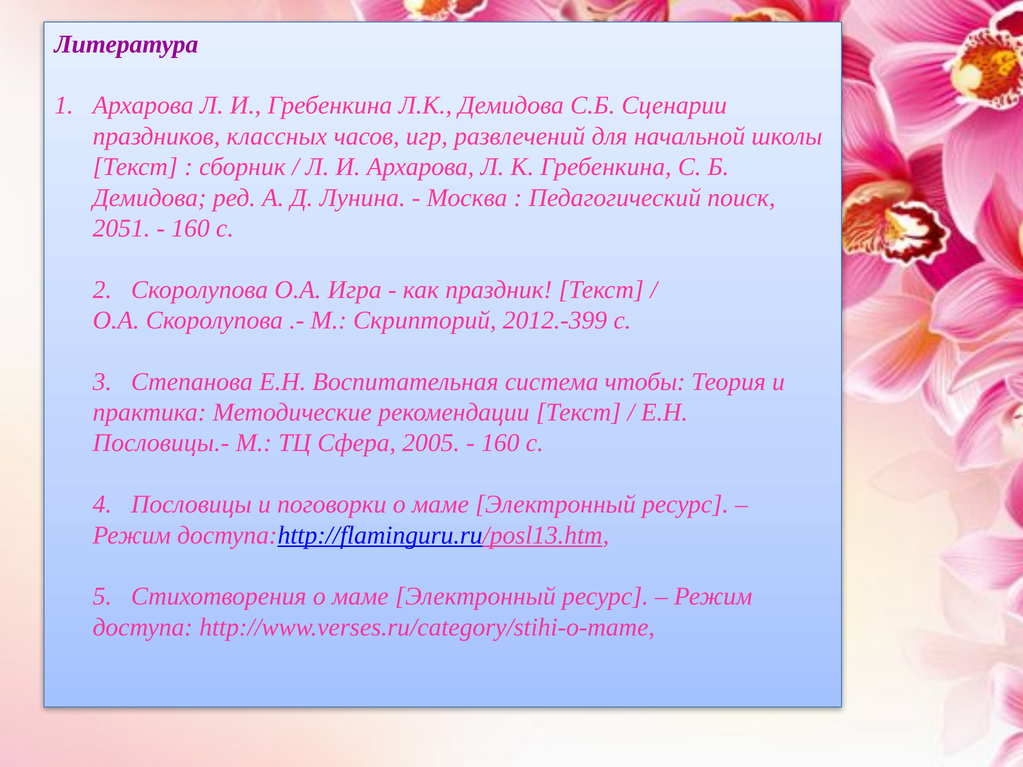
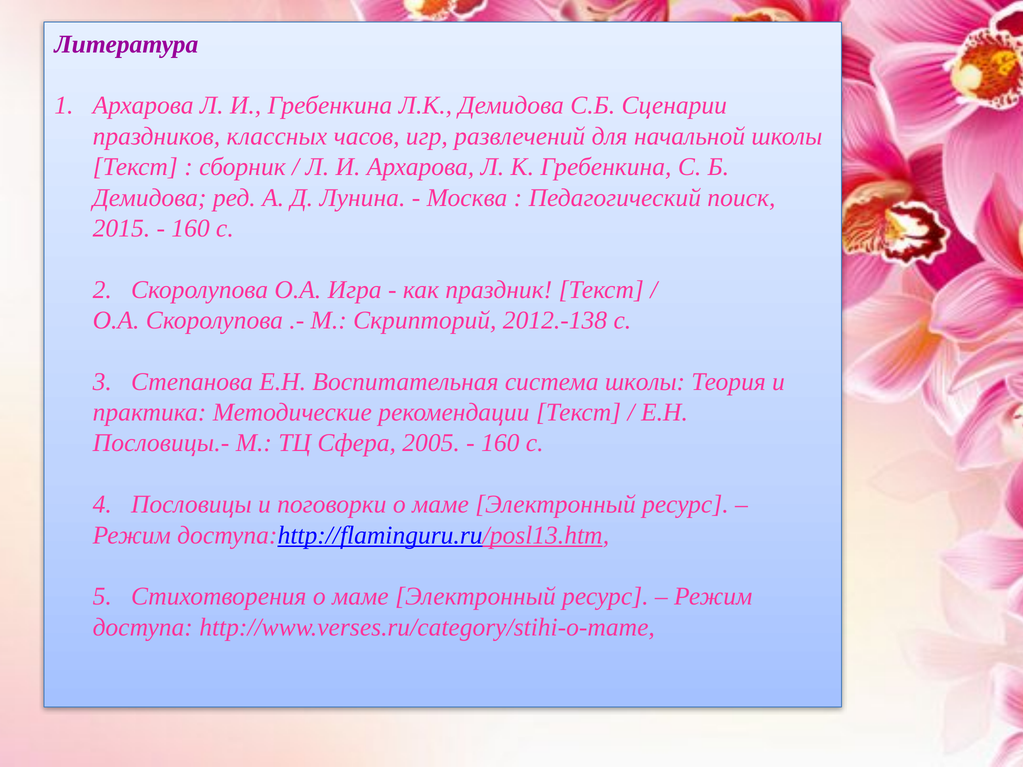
2051: 2051 -> 2015
2012.-399: 2012.-399 -> 2012.-138
система чтобы: чтобы -> школы
